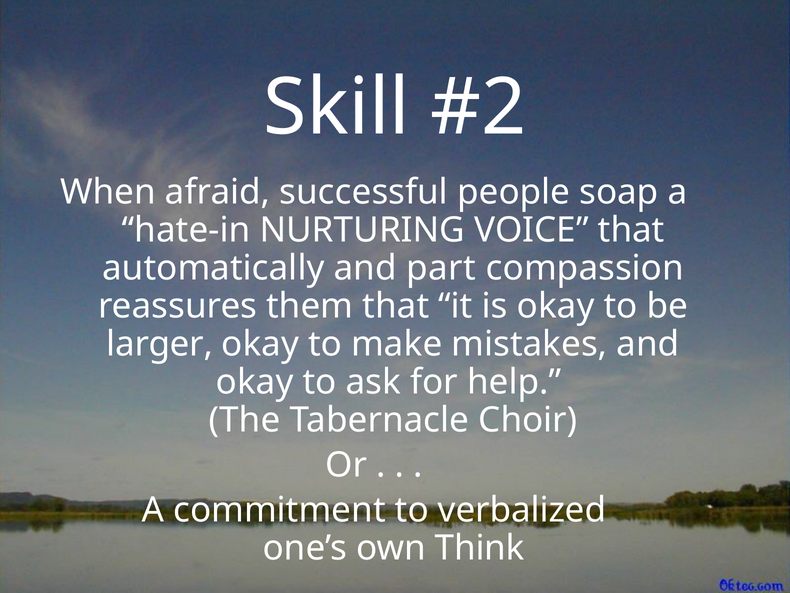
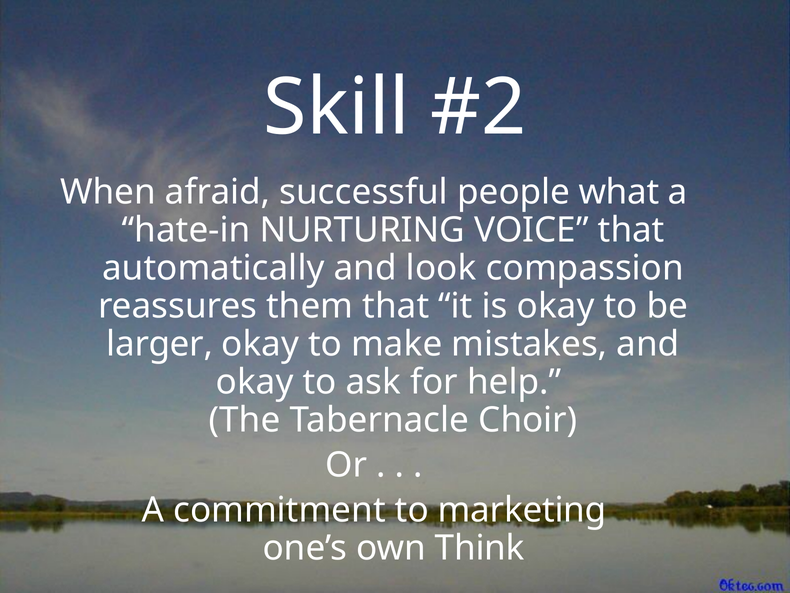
soap: soap -> what
part: part -> look
verbalized: verbalized -> marketing
